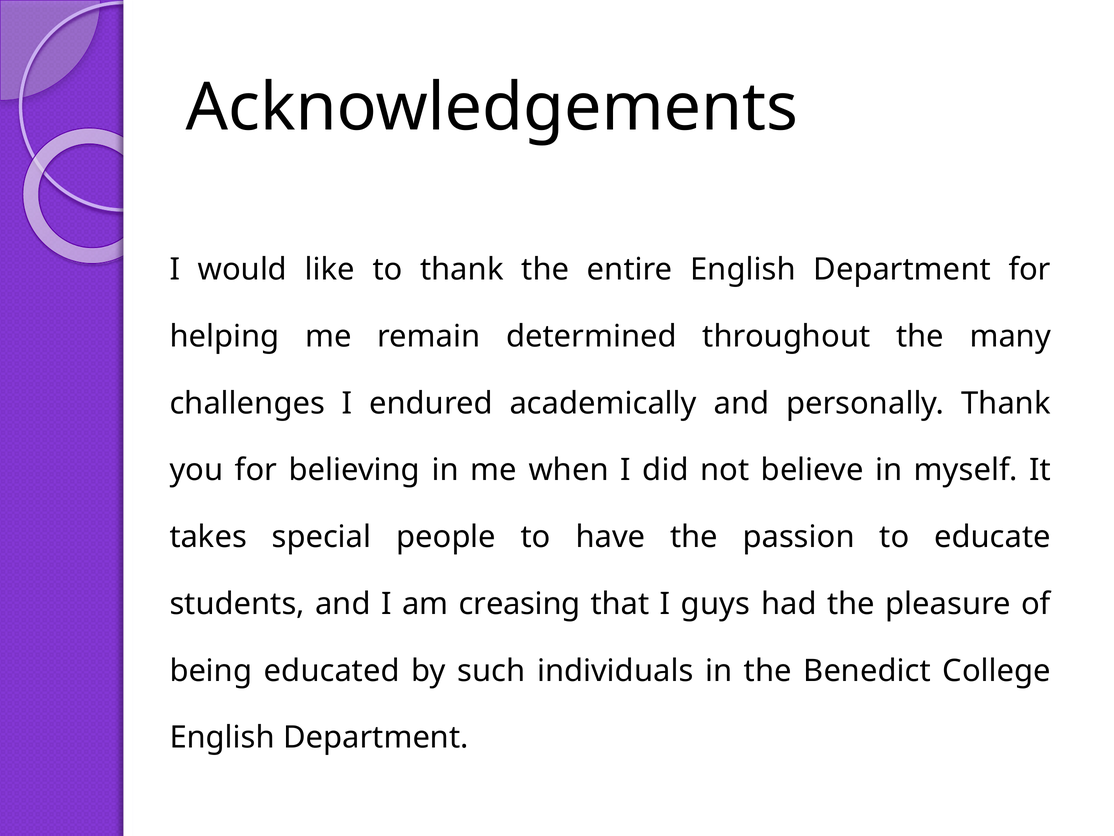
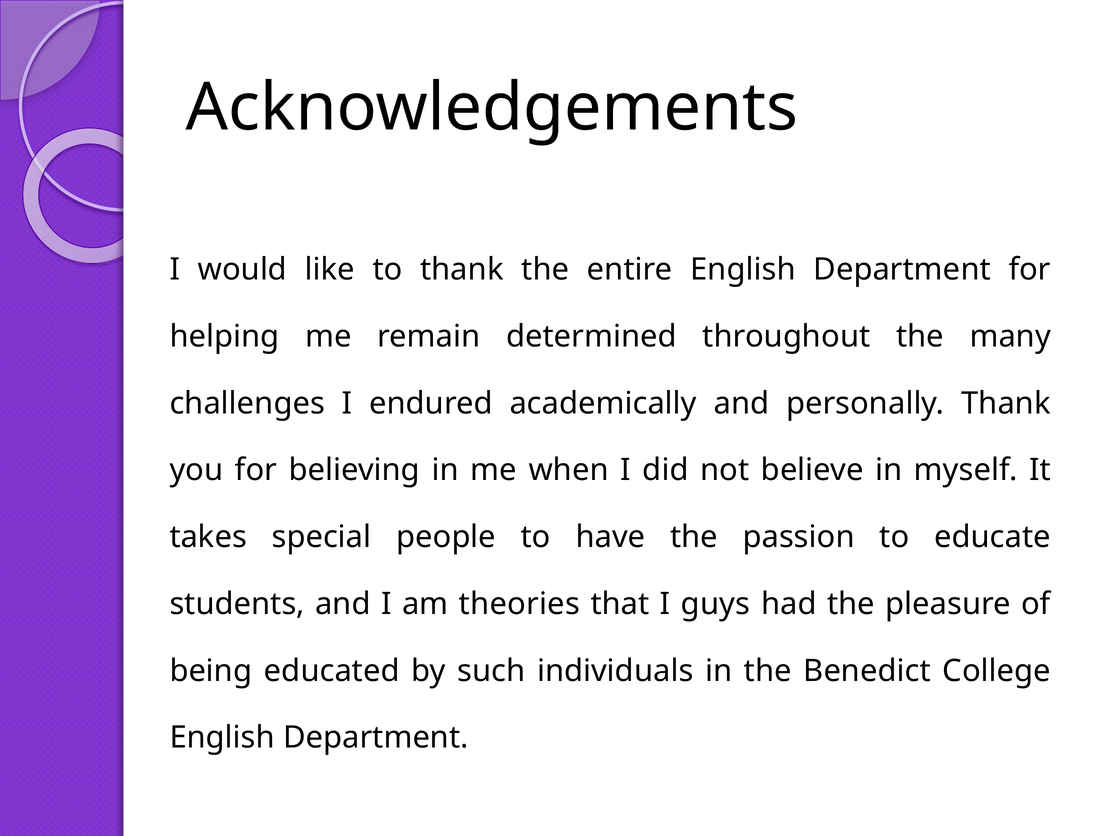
creasing: creasing -> theories
